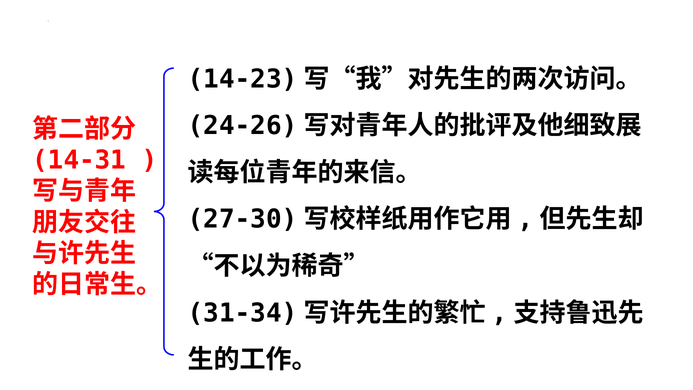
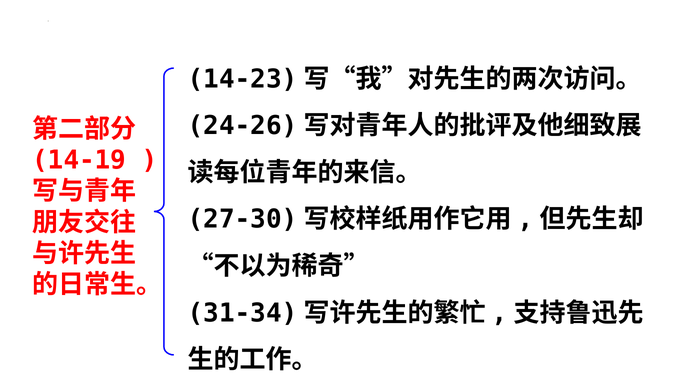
14-31: 14-31 -> 14-19
